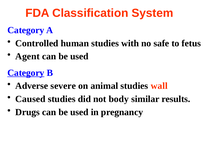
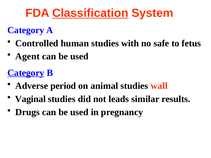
Classification underline: none -> present
severe: severe -> period
Caused: Caused -> Vaginal
body: body -> leads
